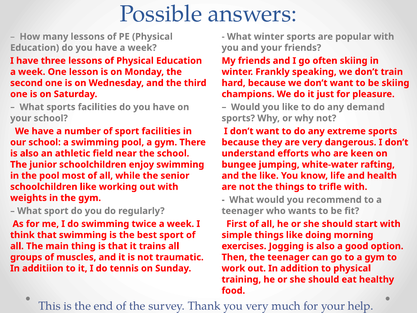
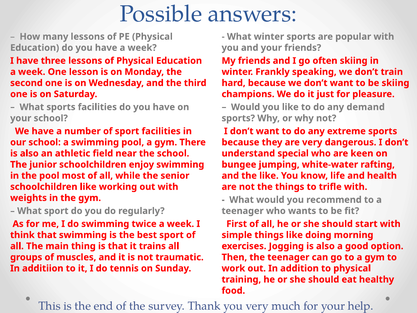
efforts: efforts -> special
